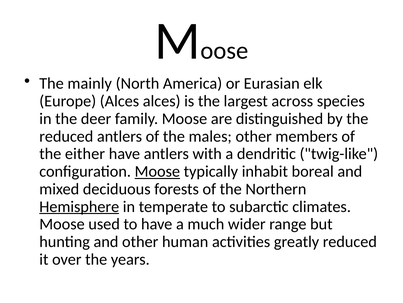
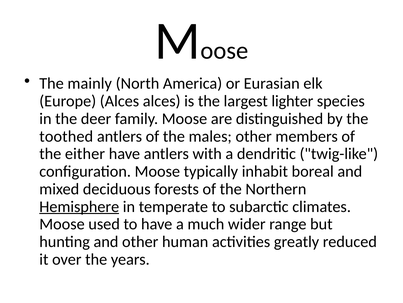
across: across -> lighter
reduced at (66, 136): reduced -> toothed
Moose at (157, 171) underline: present -> none
